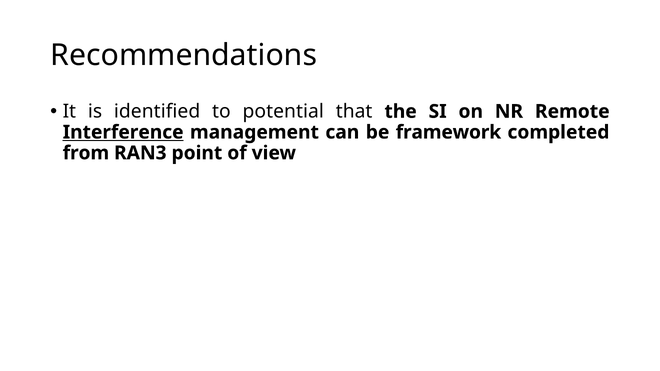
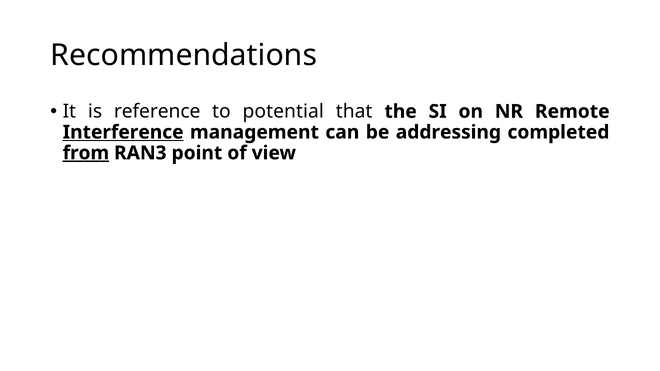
identified: identified -> reference
framework: framework -> addressing
from underline: none -> present
